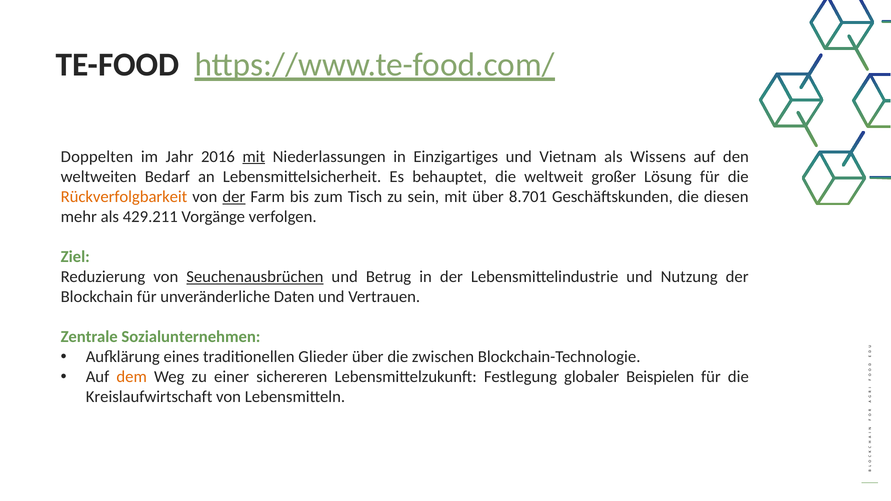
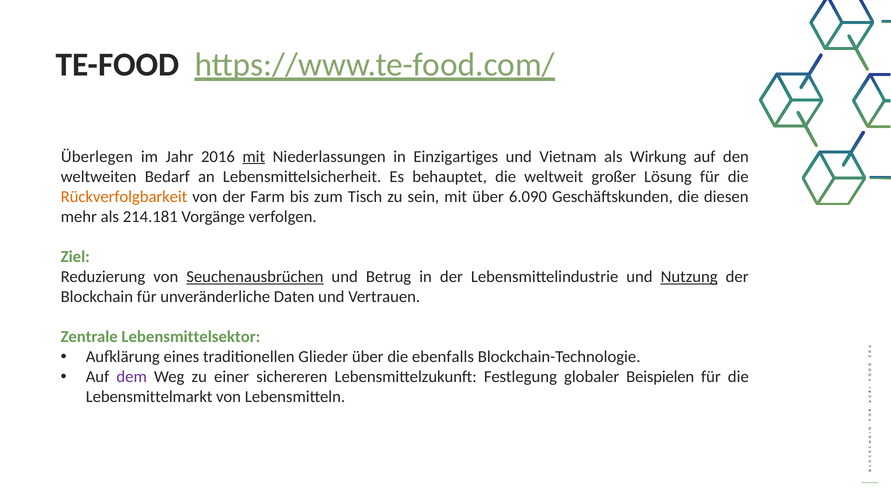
Doppelten: Doppelten -> Überlegen
Wissens: Wissens -> Wirkung
der at (234, 197) underline: present -> none
8.701: 8.701 -> 6.090
429.211: 429.211 -> 214.181
Nutzung underline: none -> present
Sozialunternehmen: Sozialunternehmen -> Lebensmittelsektor
zwischen: zwischen -> ebenfalls
dem colour: orange -> purple
Kreislaufwirtschaft: Kreislaufwirtschaft -> Lebensmittelmarkt
